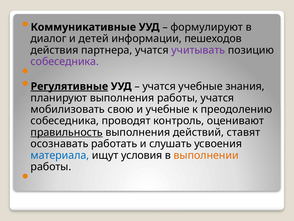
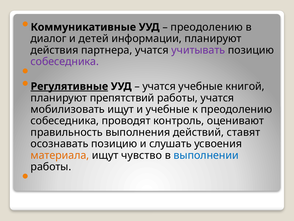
формулируют at (207, 27): формулируют -> преодолению
информации пешеходов: пешеходов -> планируют
знания: знания -> книгой
планируют выполнения: выполнения -> препятствий
мобилизовать свою: свою -> ищут
правильность underline: present -> none
осознавать работать: работать -> позицию
материала colour: blue -> orange
условия: условия -> чувство
выполнении colour: orange -> blue
